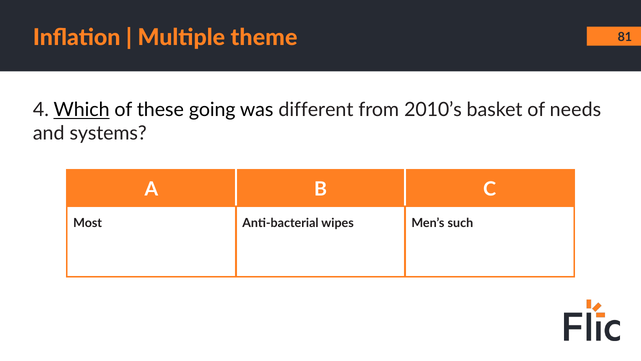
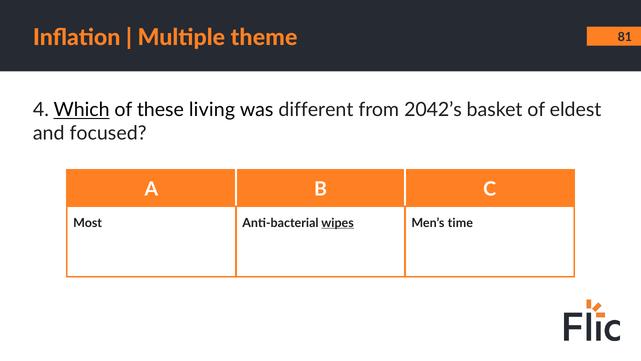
going: going -> living
2010’s: 2010’s -> 2042’s
needs: needs -> eldest
systems: systems -> focused
wipes underline: none -> present
such: such -> time
